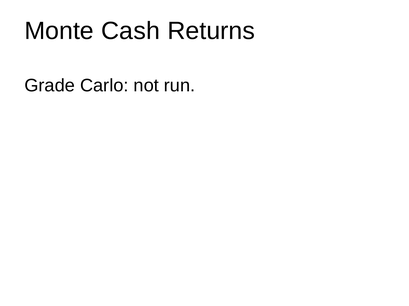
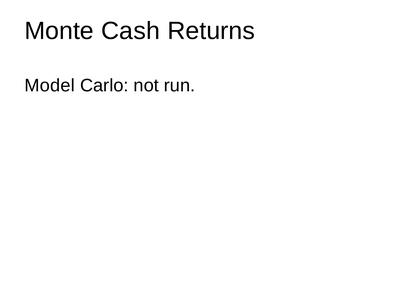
Grade: Grade -> Model
